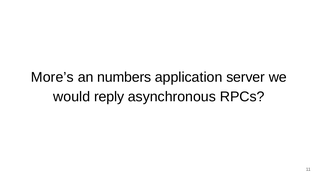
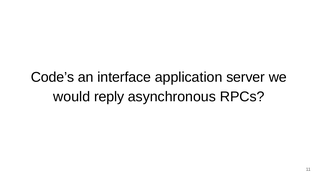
More’s: More’s -> Code’s
numbers: numbers -> interface
